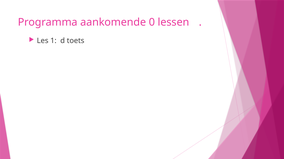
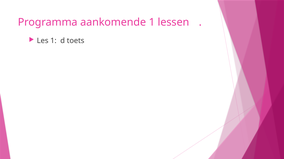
aankomende 0: 0 -> 1
